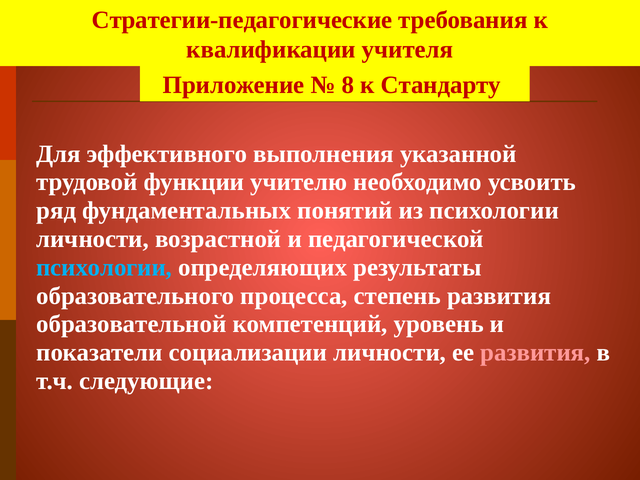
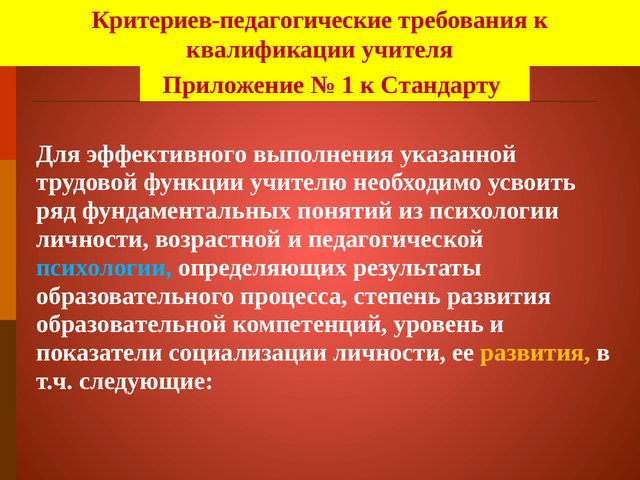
Стратегии-педагогические: Стратегии-педагогические -> Критериев-педагогические
8: 8 -> 1
развития at (536, 353) colour: pink -> yellow
